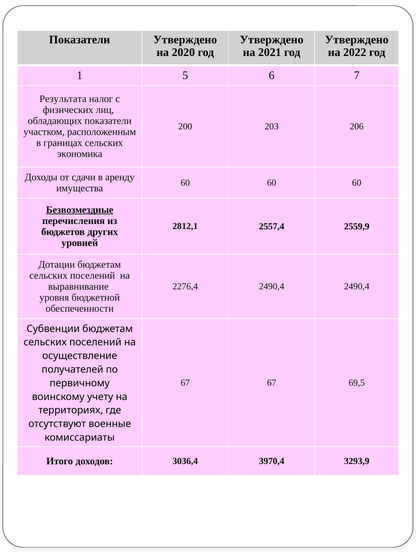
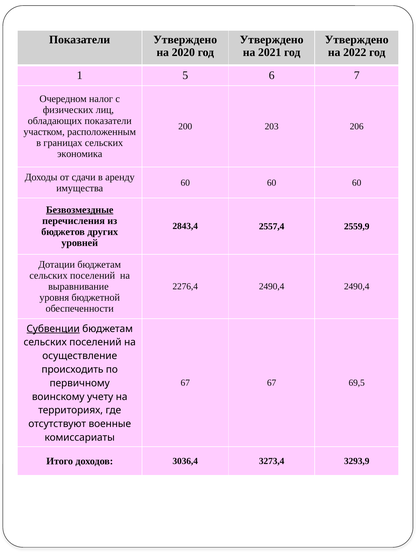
Результата: Результата -> Очередном
2812,1: 2812,1 -> 2843,4
Субвенции underline: none -> present
получателей: получателей -> происходить
3970,4: 3970,4 -> 3273,4
